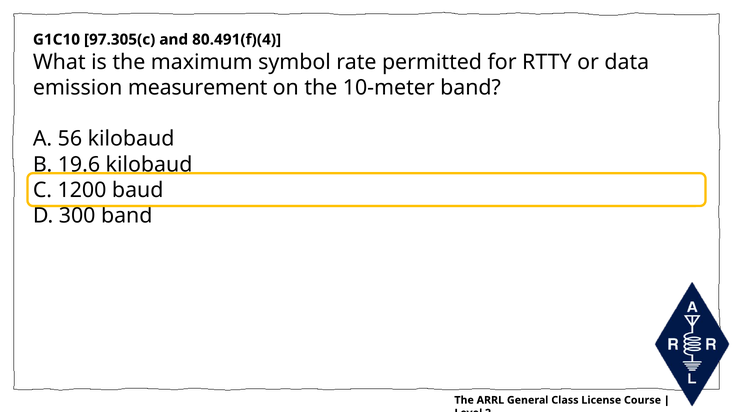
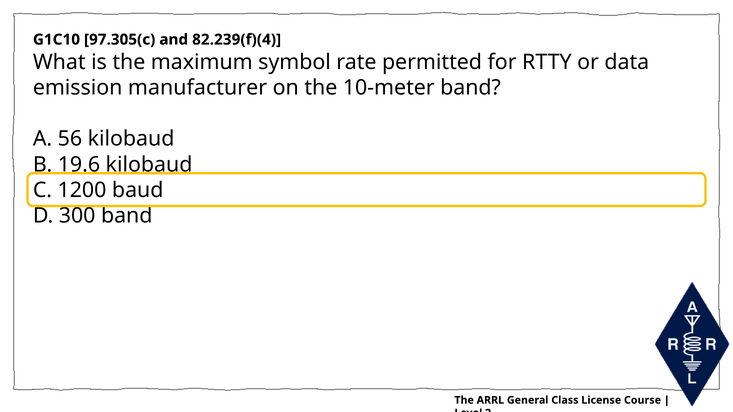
80.491(f)(4: 80.491(f)(4 -> 82.239(f)(4
measurement: measurement -> manufacturer
